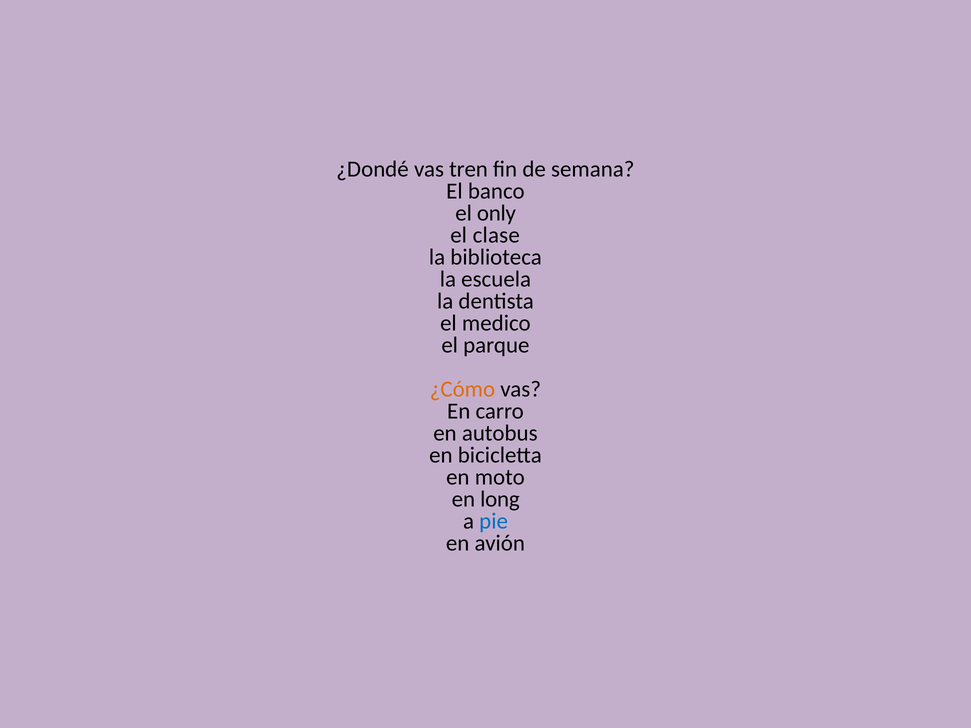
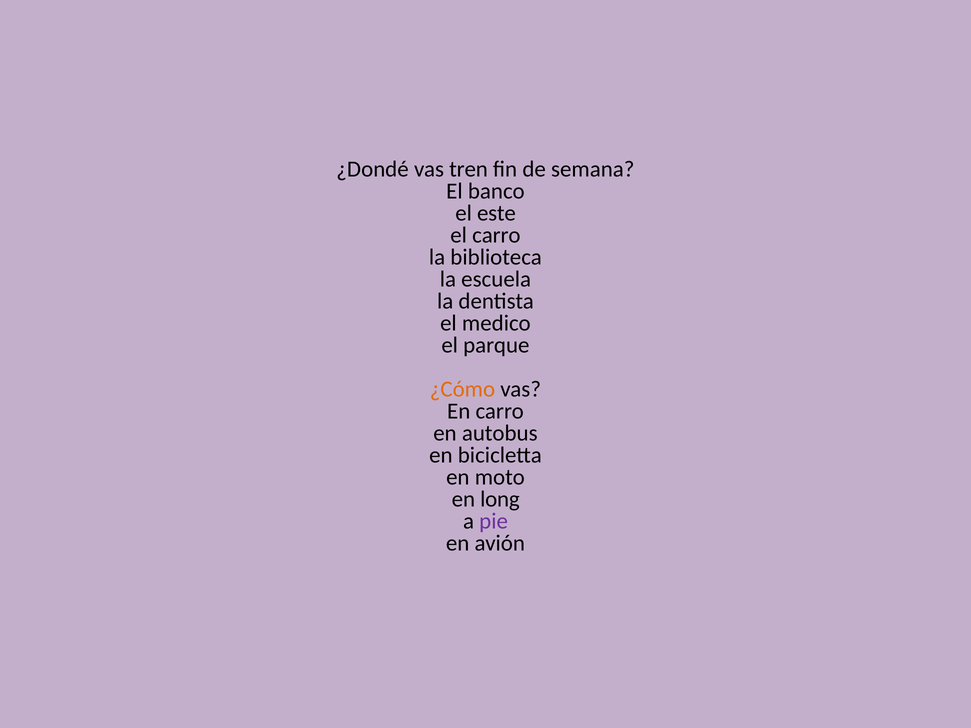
only: only -> este
el clase: clase -> carro
pie colour: blue -> purple
